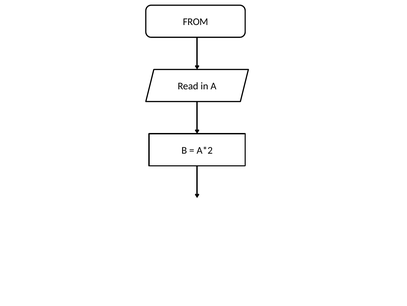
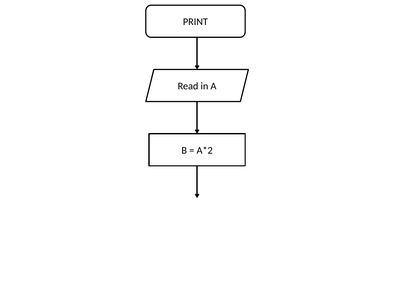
FROM: FROM -> PRINT
